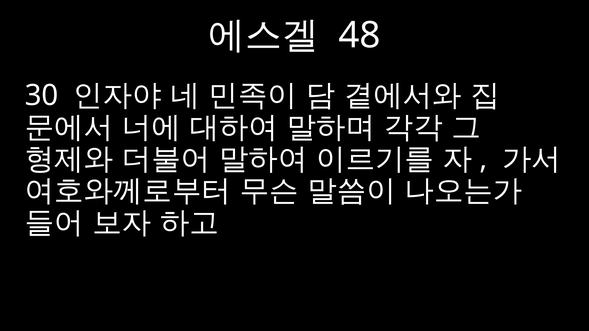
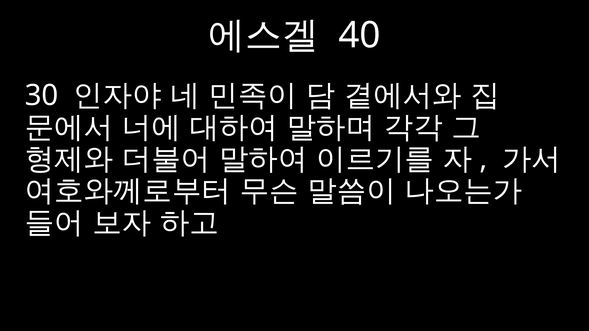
48: 48 -> 40
